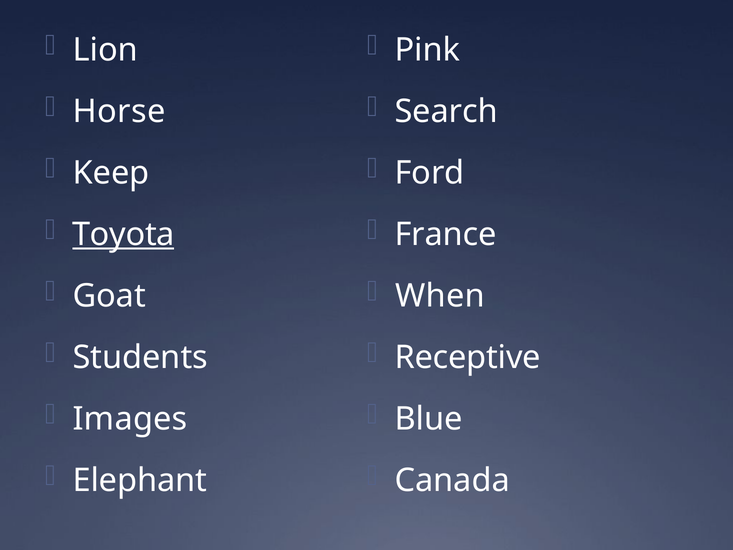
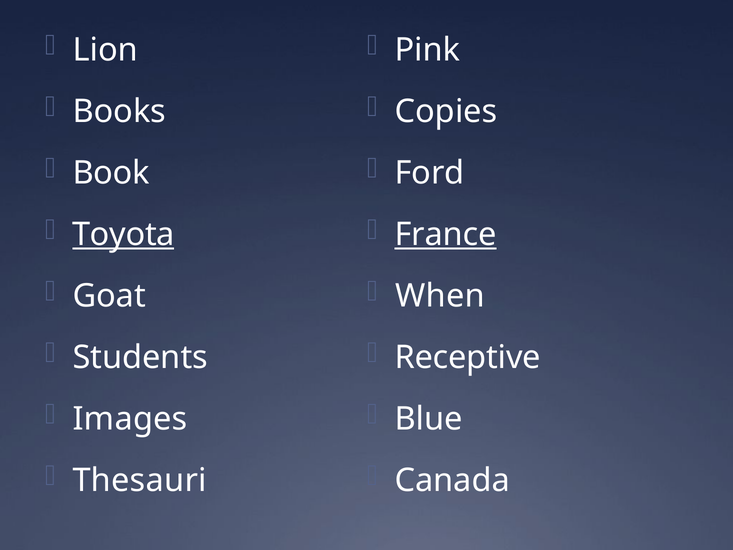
Horse: Horse -> Books
Search: Search -> Copies
Keep: Keep -> Book
France underline: none -> present
Elephant: Elephant -> Thesauri
